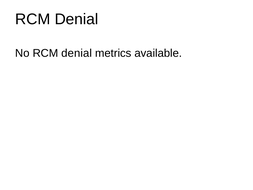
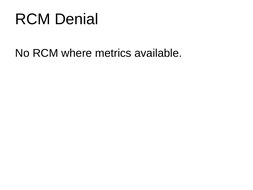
No RCM denial: denial -> where
